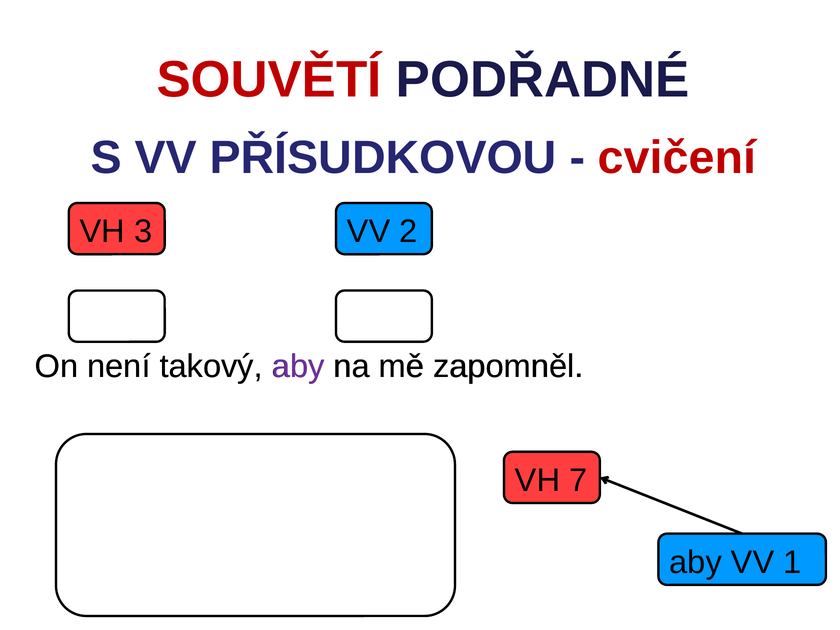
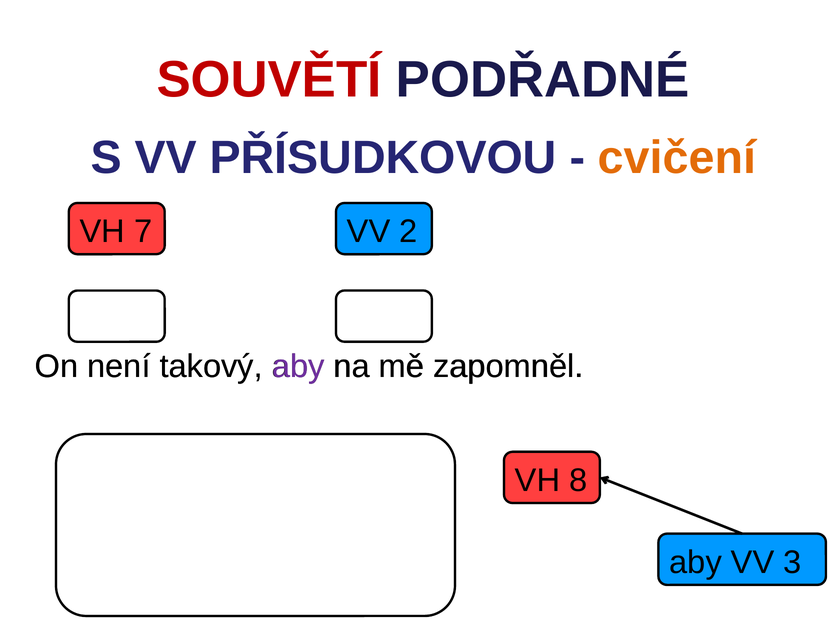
cvičení colour: red -> orange
3: 3 -> 7
7: 7 -> 8
1: 1 -> 3
